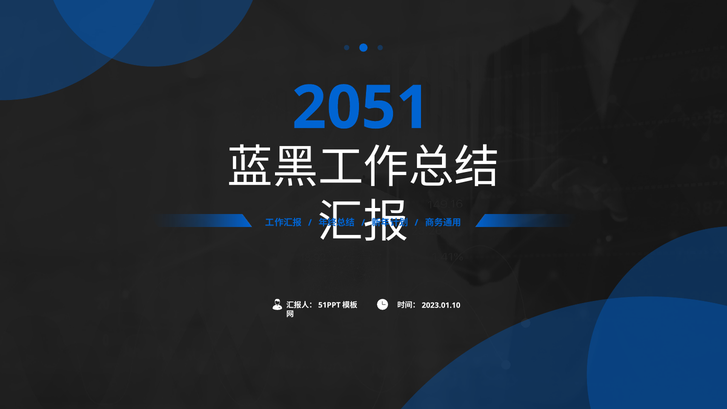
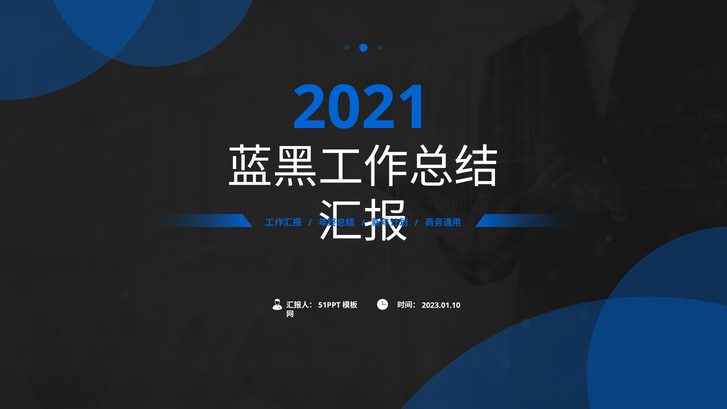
2051: 2051 -> 2021
